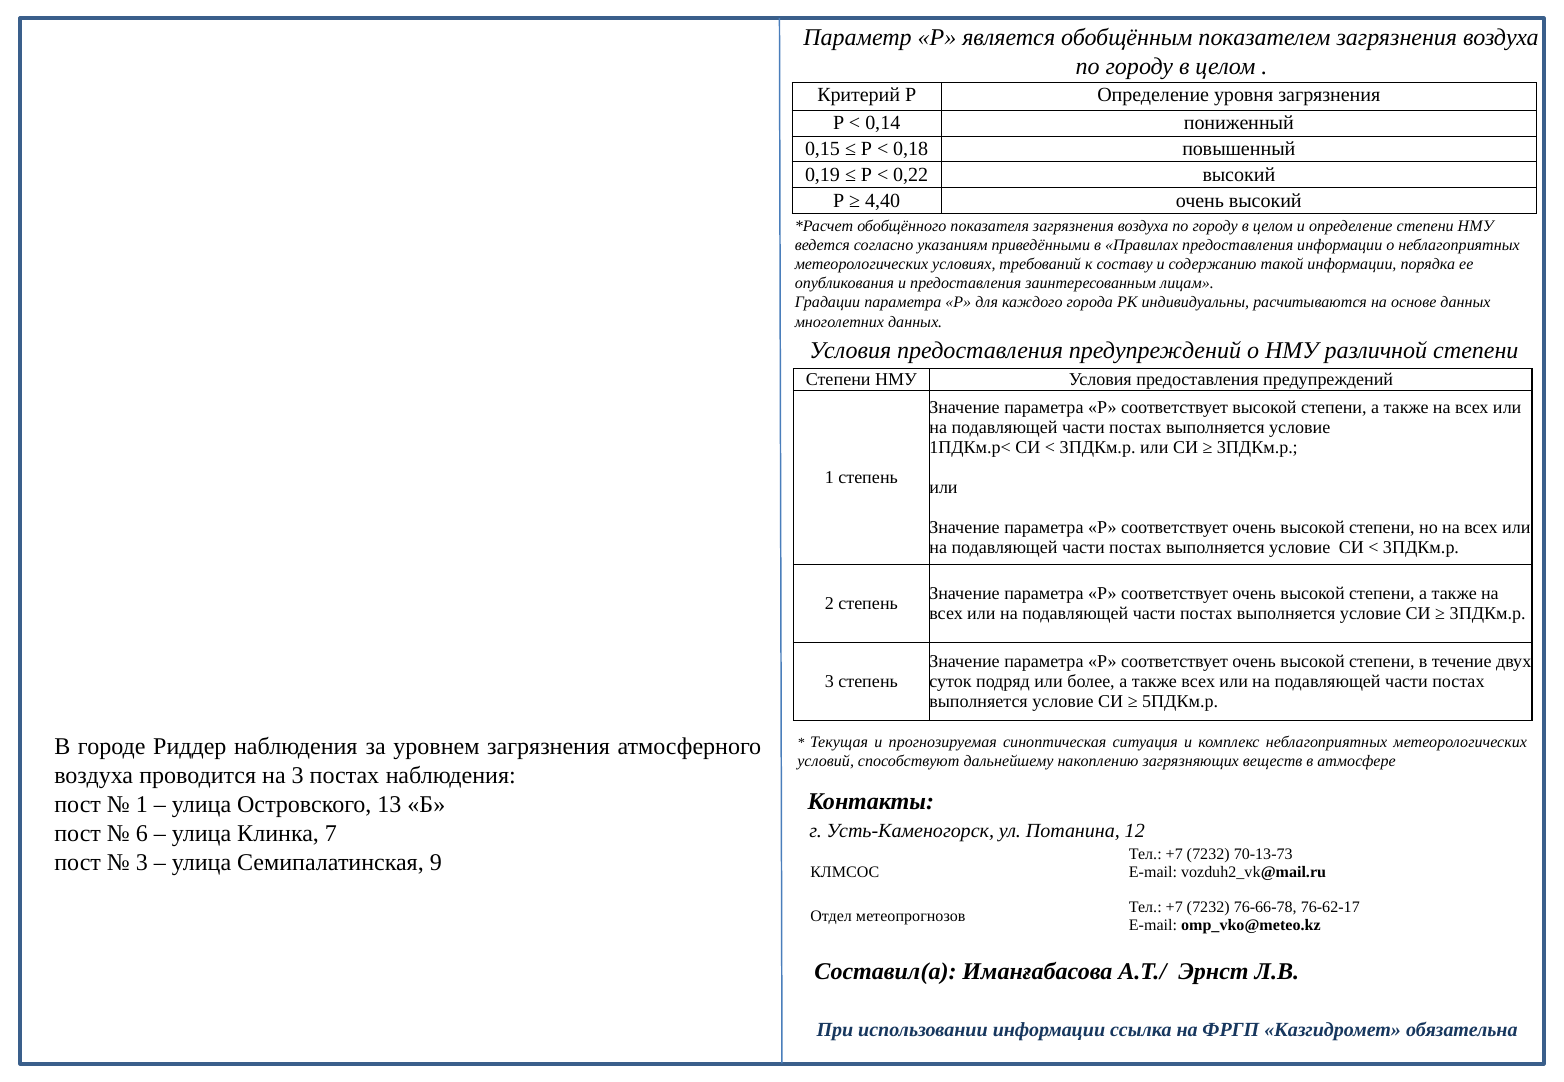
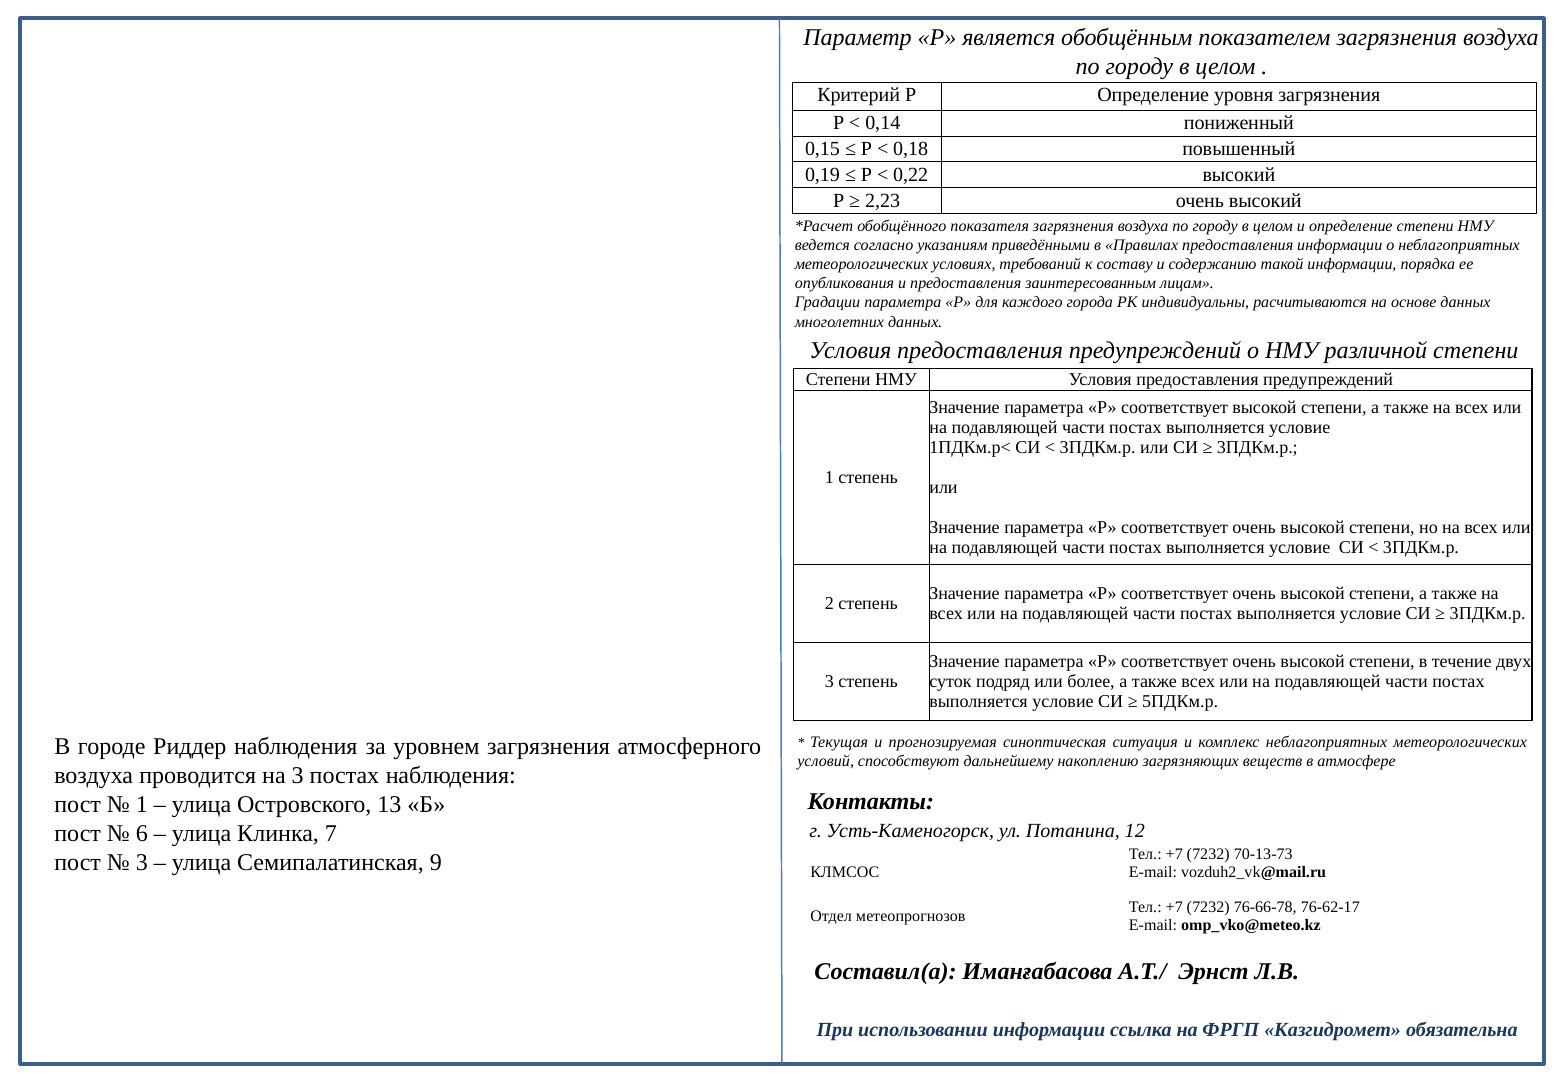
4,40: 4,40 -> 2,23
